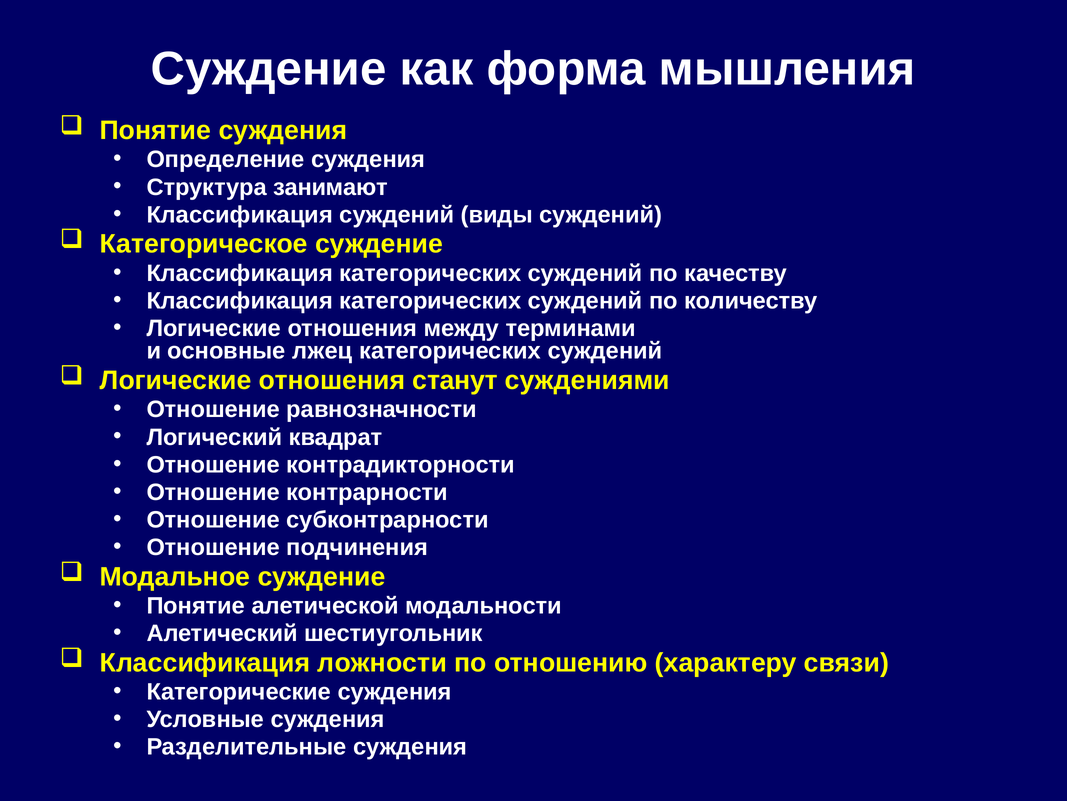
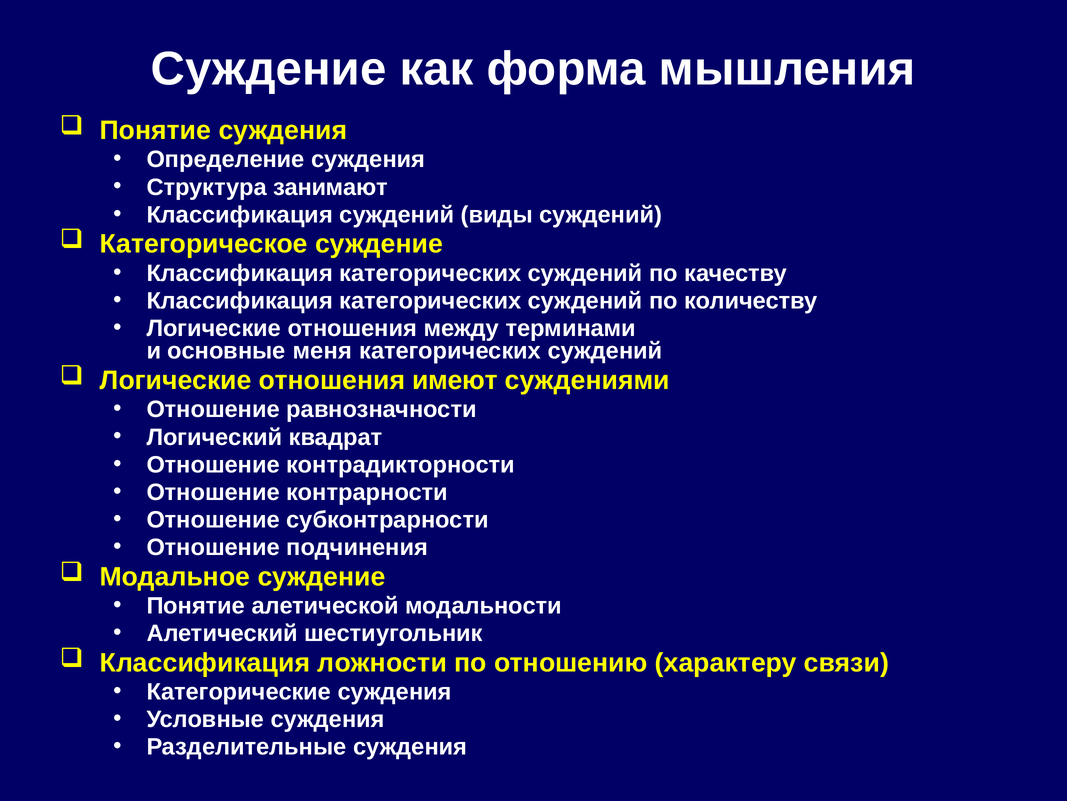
лжец: лжец -> меня
станут: станут -> имеют
